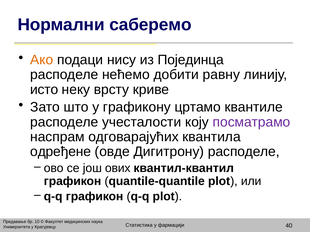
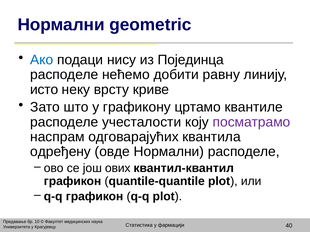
саберемо: саберемо -> geometric
Aко colour: orange -> blue
одређене: одређене -> одређену
овде Дигитрону: Дигитрону -> Нормални
